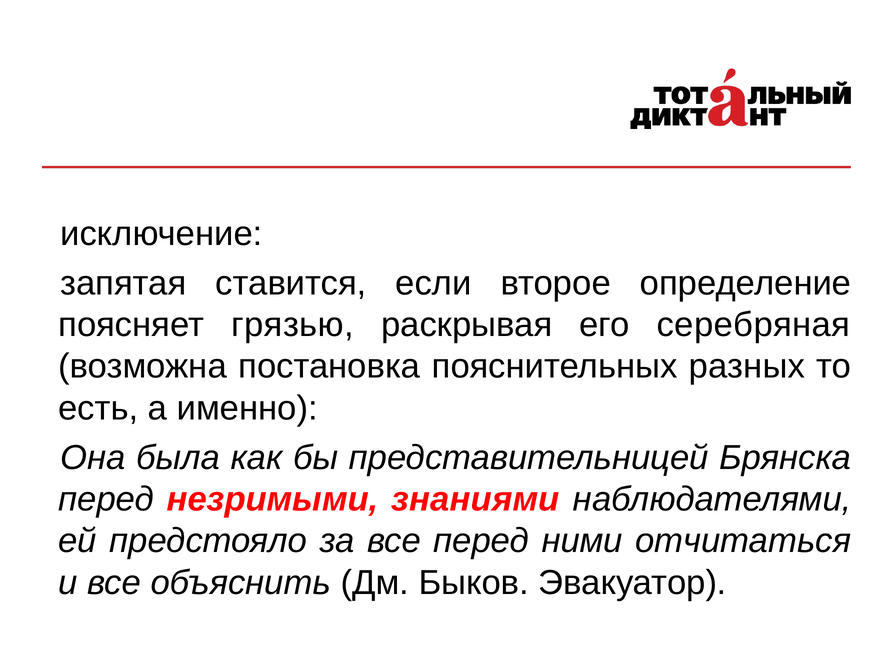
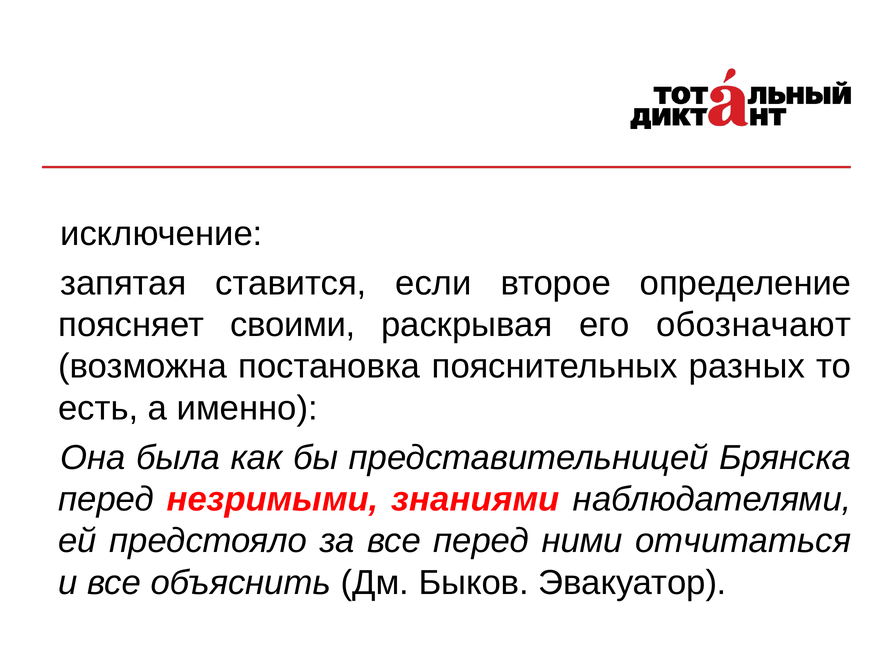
грязью: грязью -> своими
серебряная: серебряная -> обозначают
